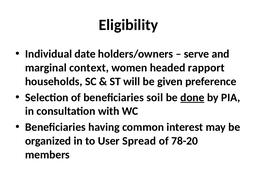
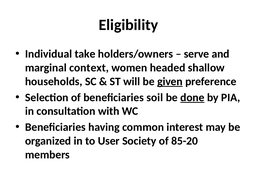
date: date -> take
rapport: rapport -> shallow
given underline: none -> present
Spread: Spread -> Society
78-20: 78-20 -> 85-20
